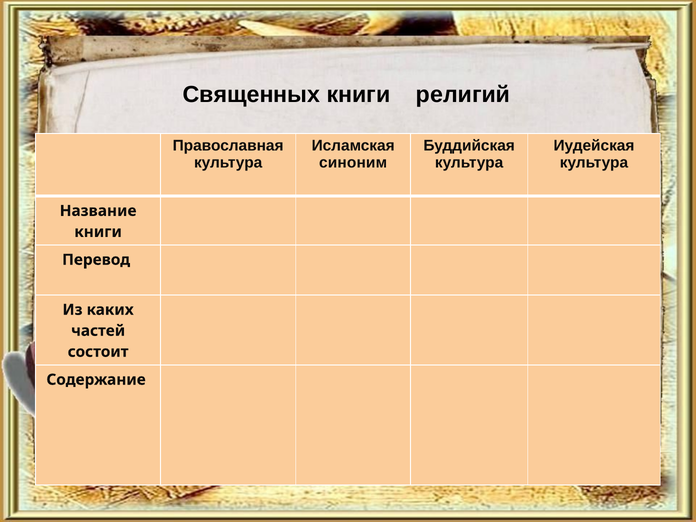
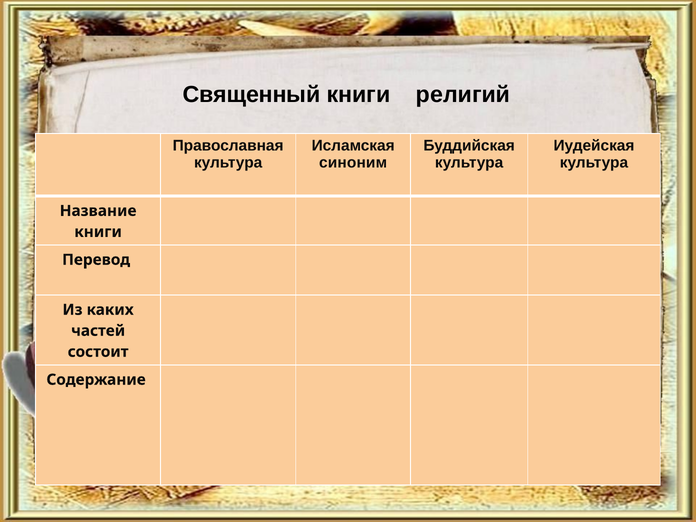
Священных: Священных -> Священный
